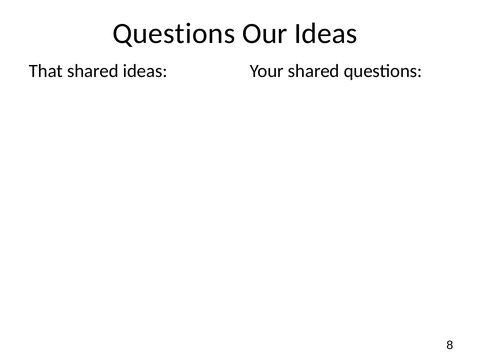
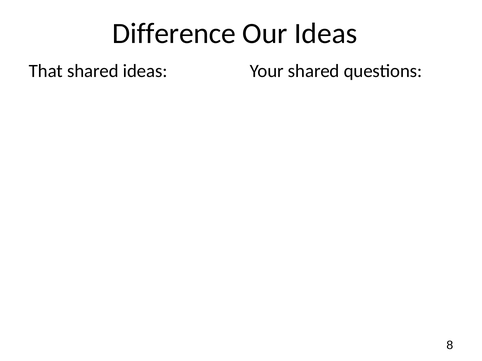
Questions at (174, 33): Questions -> Difference
